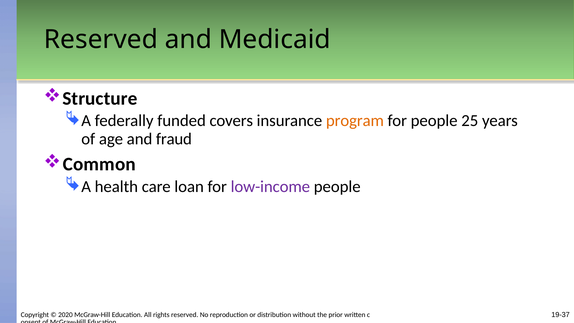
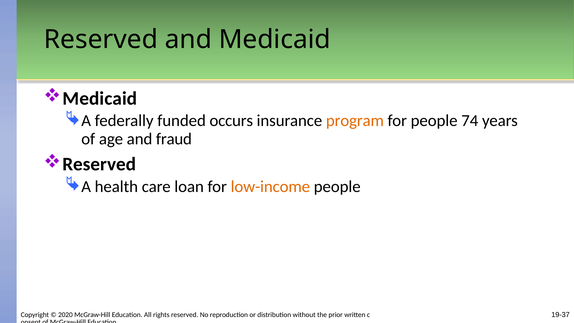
Structure at (100, 98): Structure -> Medicaid
covers: covers -> occurs
25: 25 -> 74
Common at (99, 164): Common -> Reserved
low-income colour: purple -> orange
